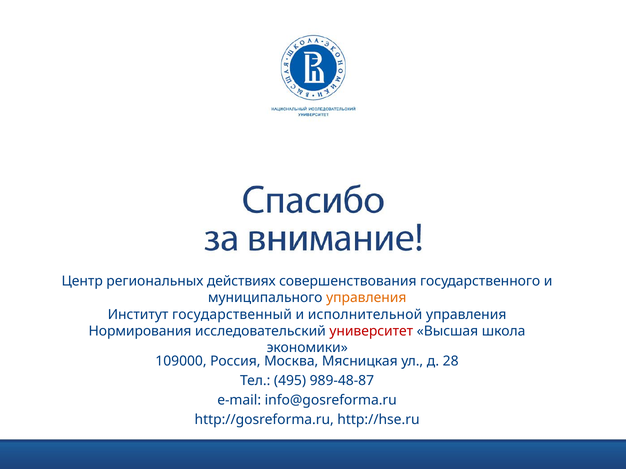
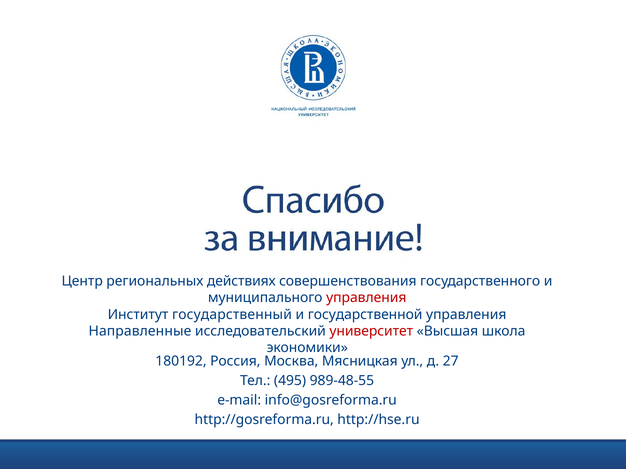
управления at (366, 298) colour: orange -> red
исполнительной: исполнительной -> государственной
Нормирования: Нормирования -> Направленные
109000: 109000 -> 180192
28: 28 -> 27
989-48-87: 989-48-87 -> 989-48-55
